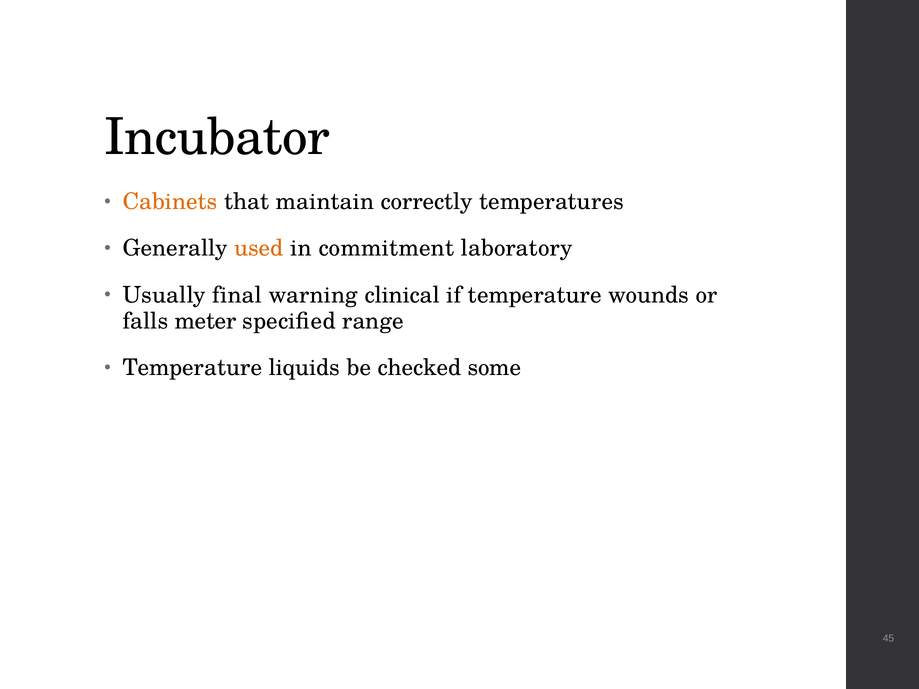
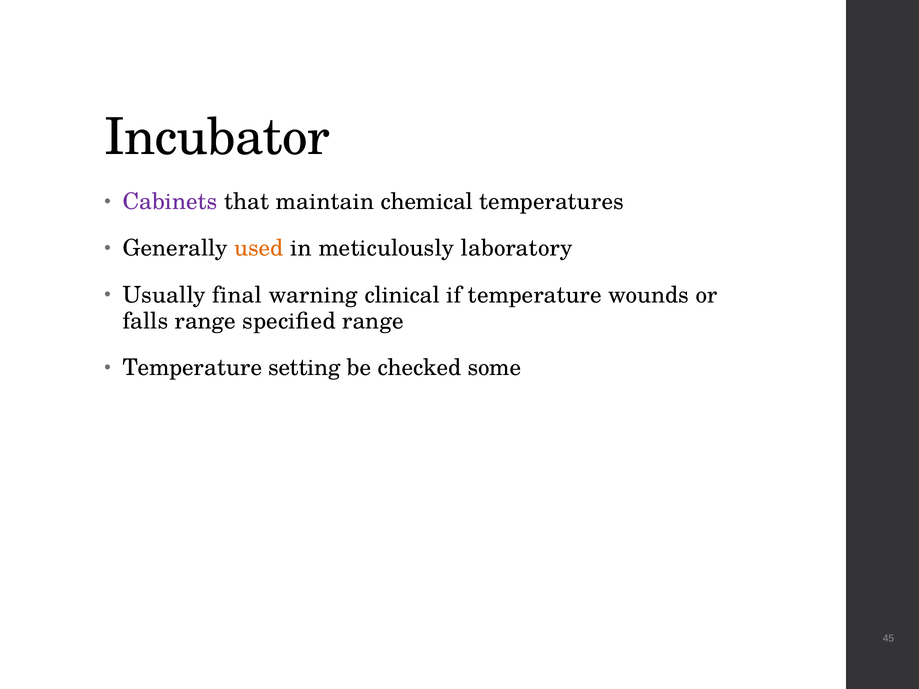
Cabinets colour: orange -> purple
correctly: correctly -> chemical
commitment: commitment -> meticulously
falls meter: meter -> range
liquids: liquids -> setting
